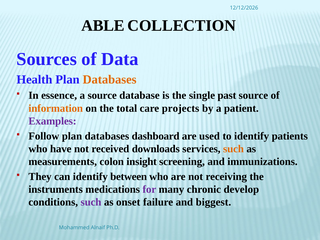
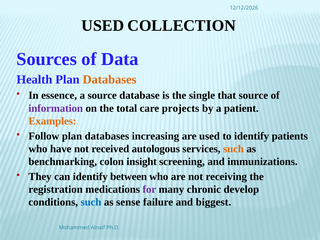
ABLE at (103, 26): ABLE -> USED
past: past -> that
information colour: orange -> purple
Examples colour: purple -> orange
dashboard: dashboard -> increasing
downloads: downloads -> autologous
measurements: measurements -> benchmarking
instruments: instruments -> registration
such at (91, 202) colour: purple -> blue
onset: onset -> sense
